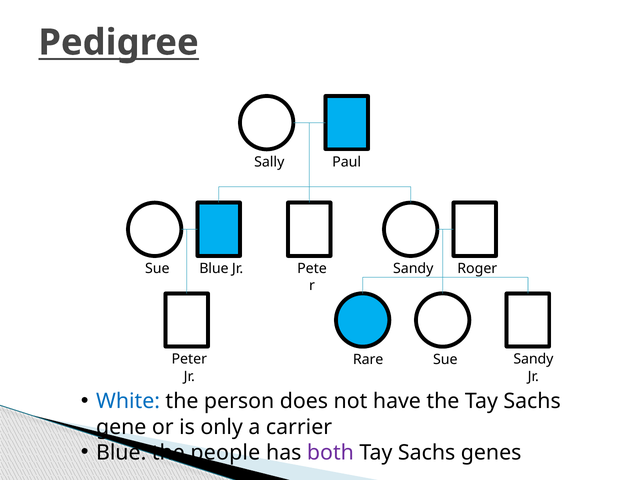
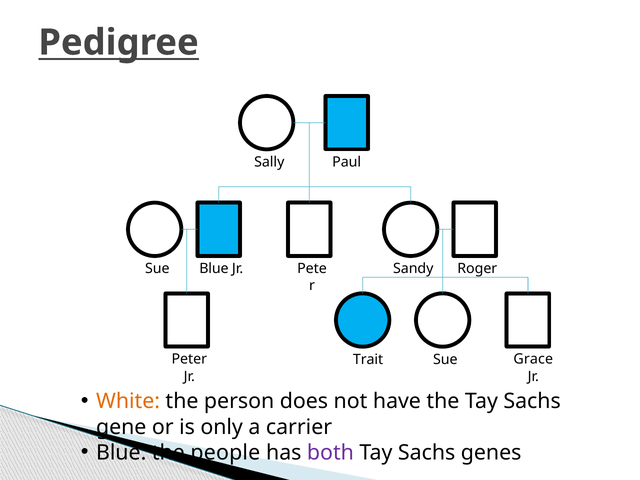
Rare: Rare -> Trait
Sue Sandy: Sandy -> Grace
White colour: blue -> orange
